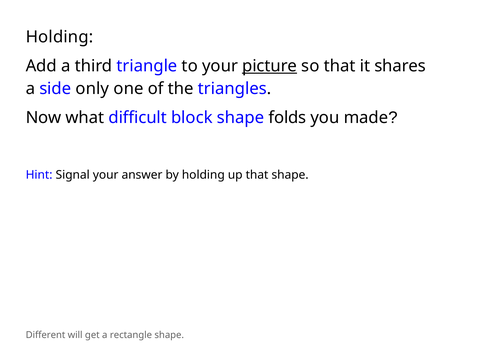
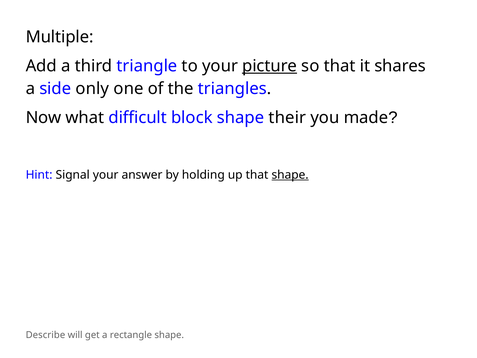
Holding at (60, 37): Holding -> Multiple
folds: folds -> their
shape at (290, 175) underline: none -> present
Different: Different -> Describe
